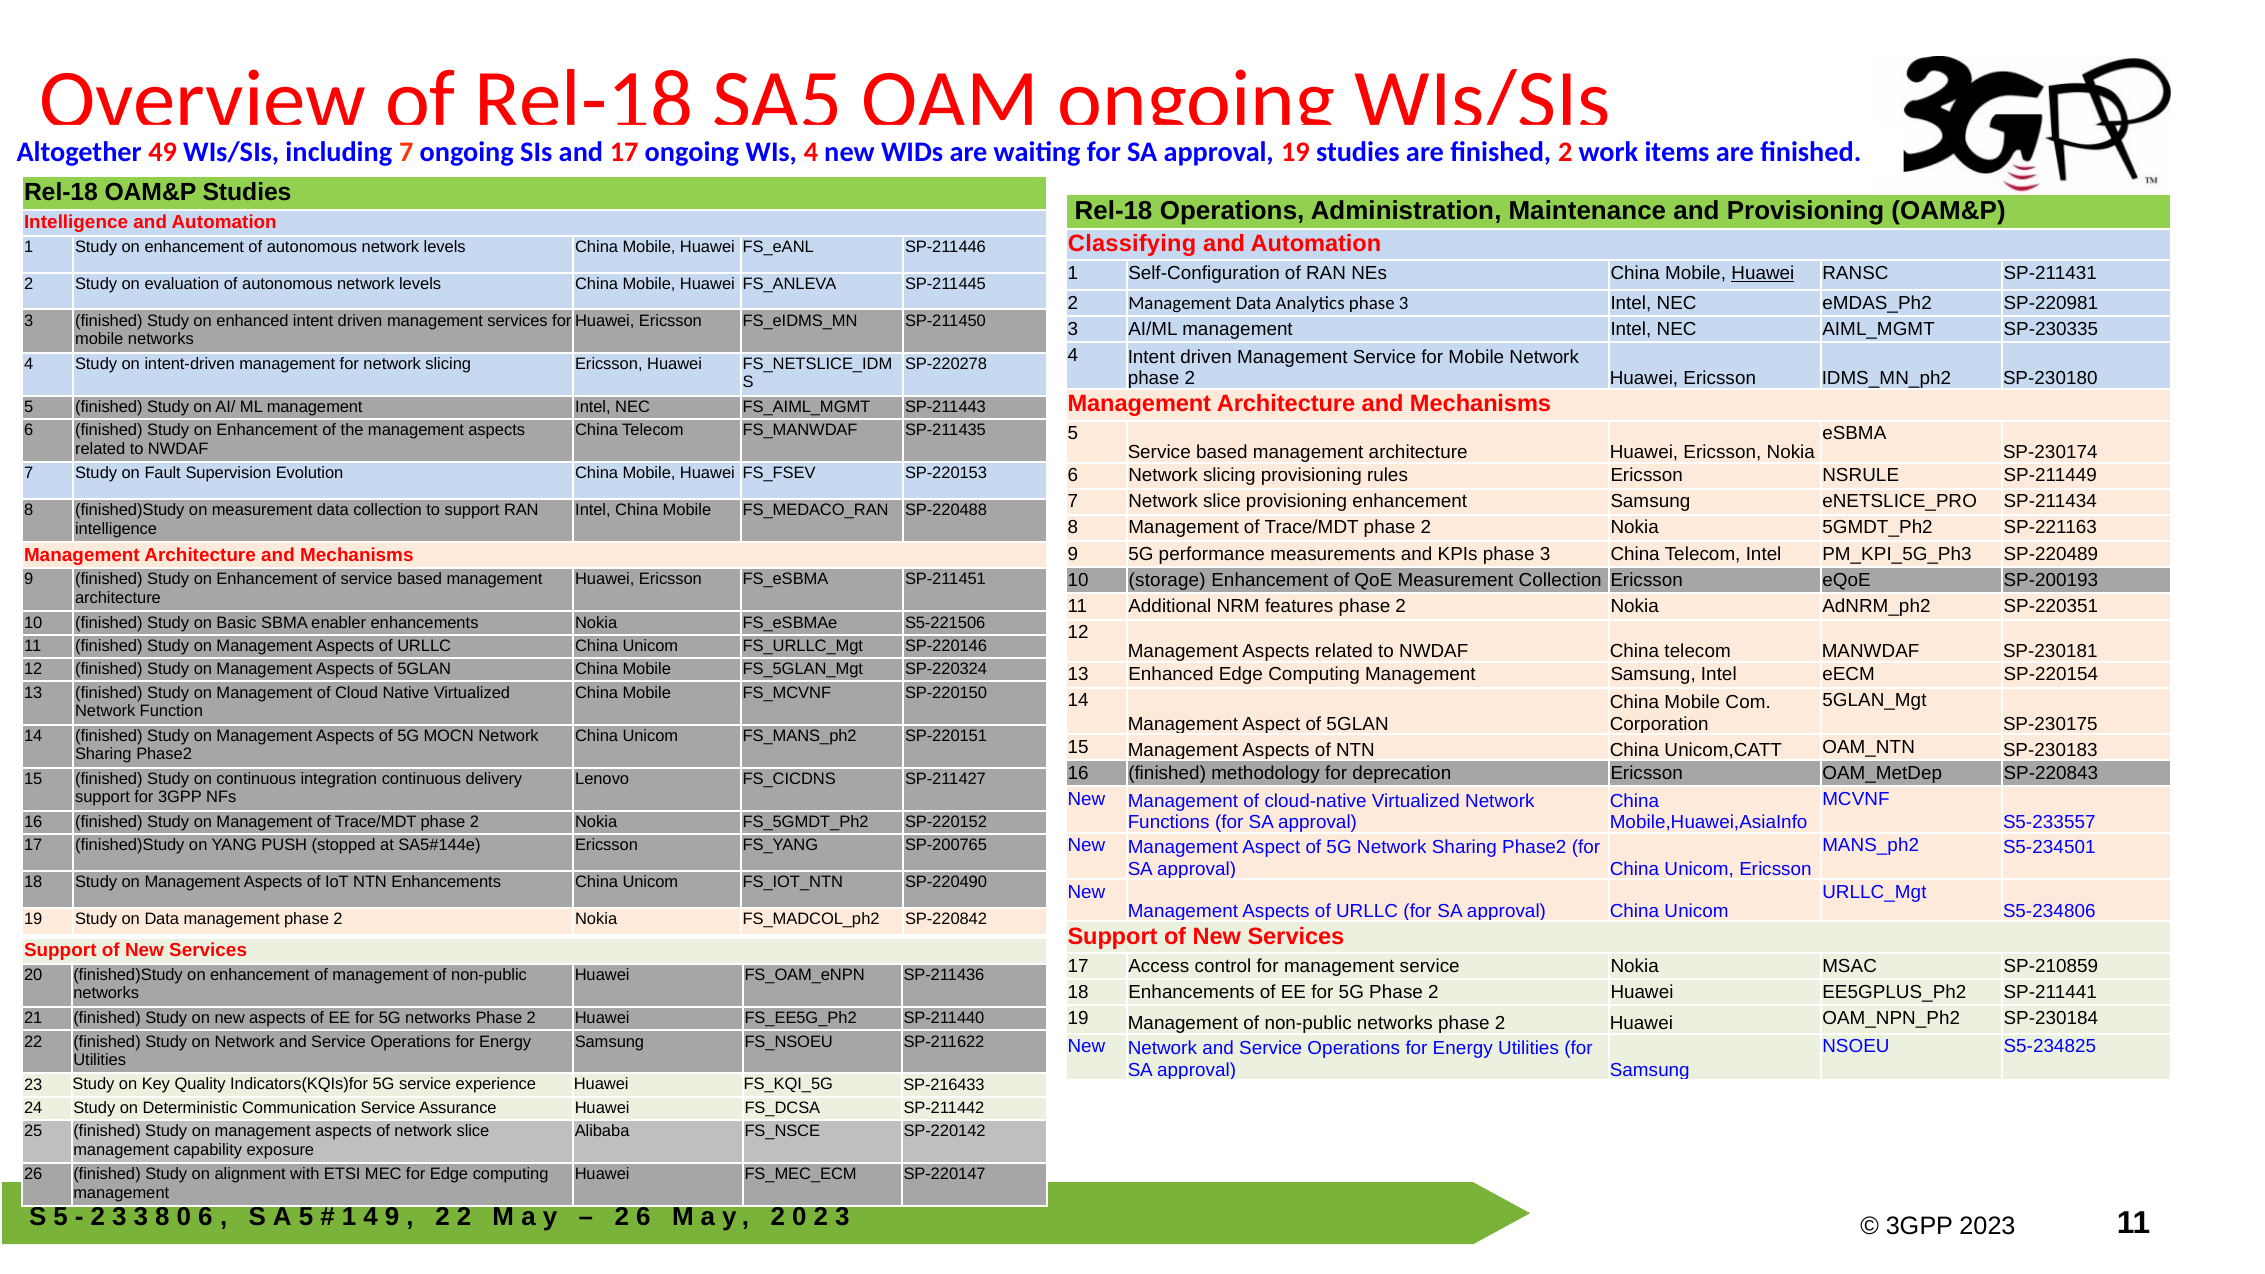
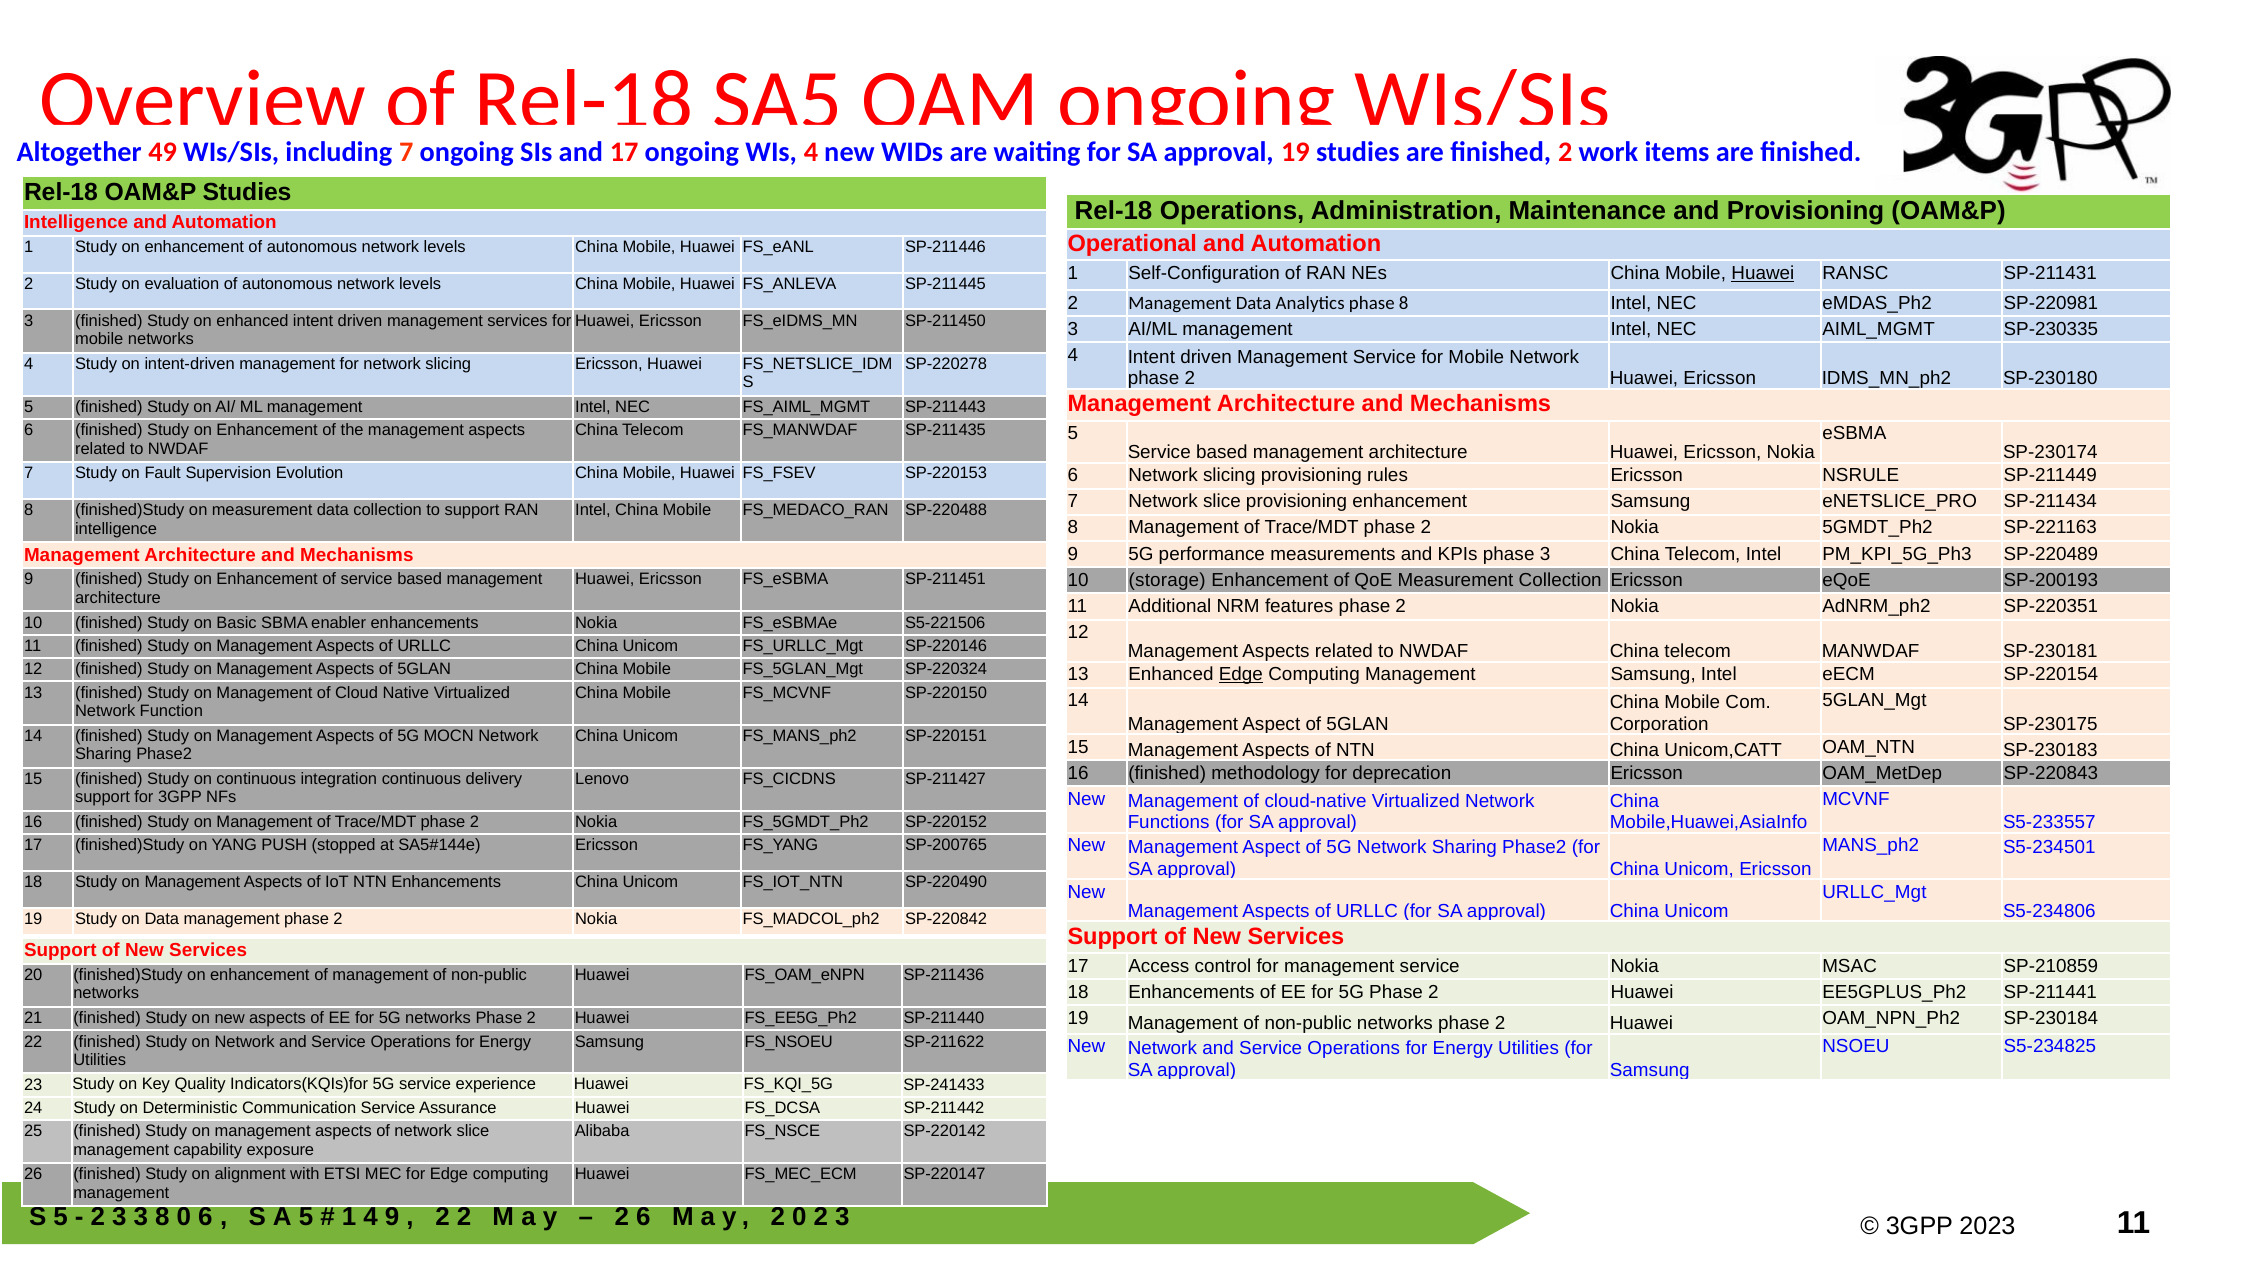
Classifying: Classifying -> Operational
Analytics phase 3: 3 -> 8
Edge at (1241, 674) underline: none -> present
SP-216433: SP-216433 -> SP-241433
